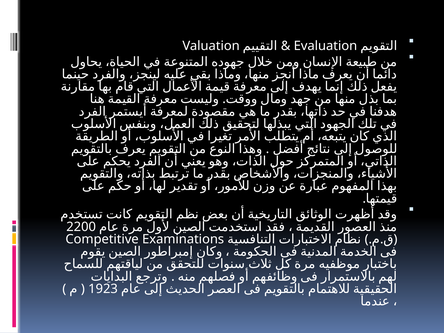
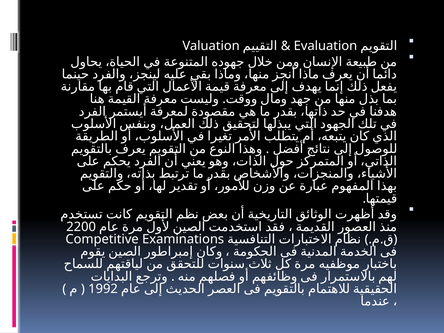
1923: 1923 -> 1992
